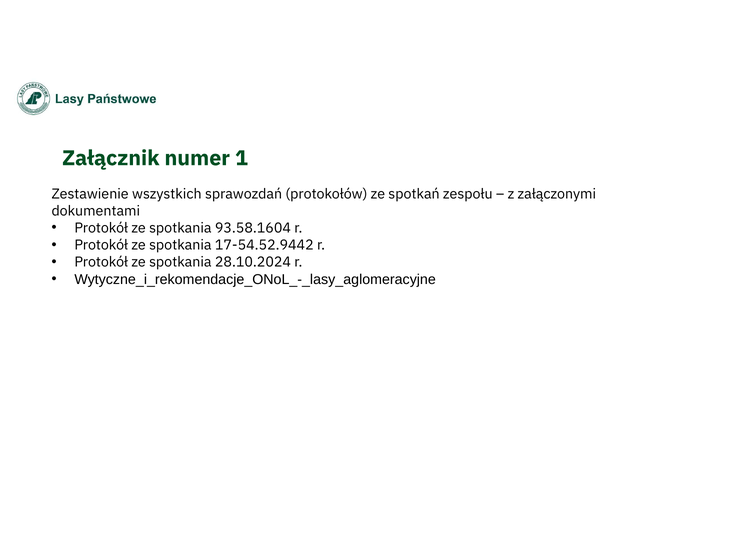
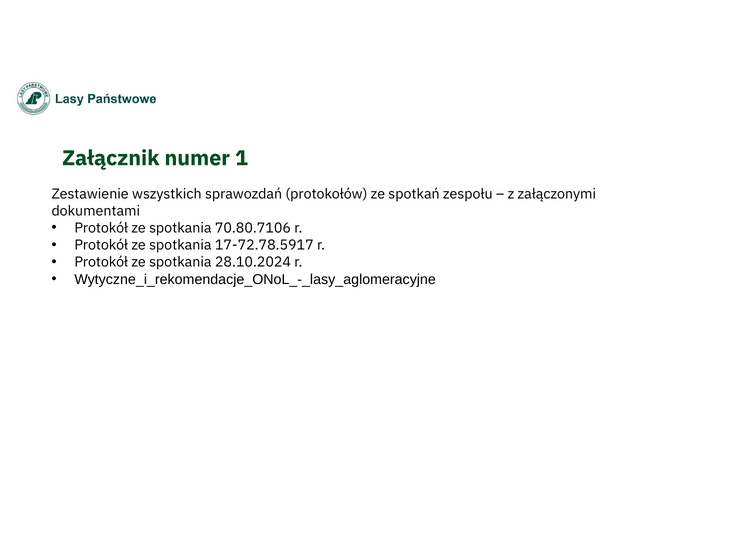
93.58.1604: 93.58.1604 -> 70.80.7106
17-54.52.9442: 17-54.52.9442 -> 17-72.78.5917
